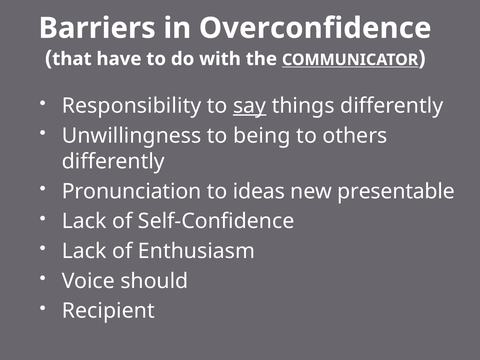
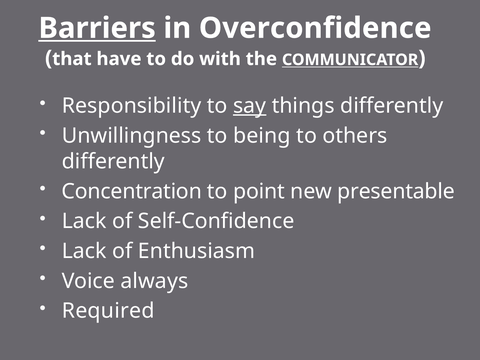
Barriers underline: none -> present
Pronunciation: Pronunciation -> Concentration
ideas: ideas -> point
should: should -> always
Recipient: Recipient -> Required
